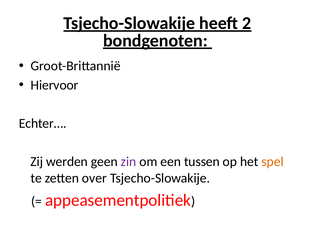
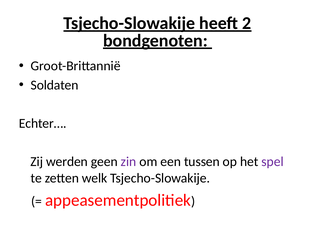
Hiervoor: Hiervoor -> Soldaten
spel colour: orange -> purple
over: over -> welk
